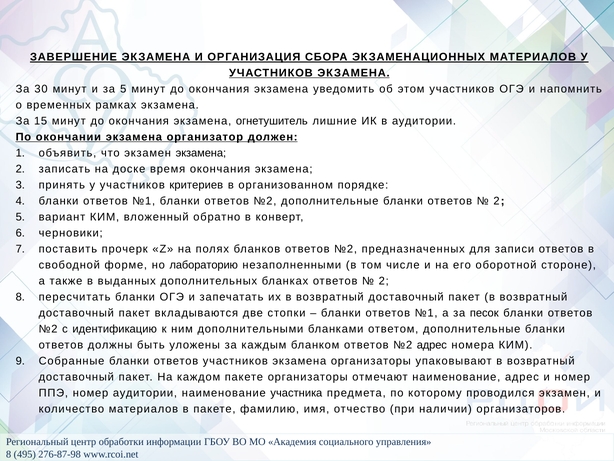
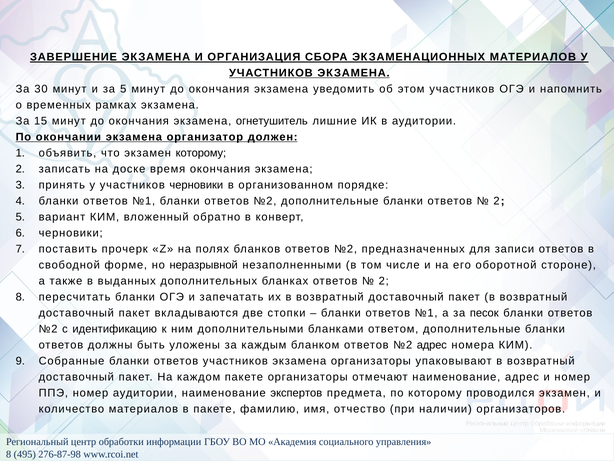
экзамен экзамена: экзамена -> которому
участников критериев: критериев -> черновики
лабораторию: лабораторию -> неразрывной
участника: участника -> экспертов
